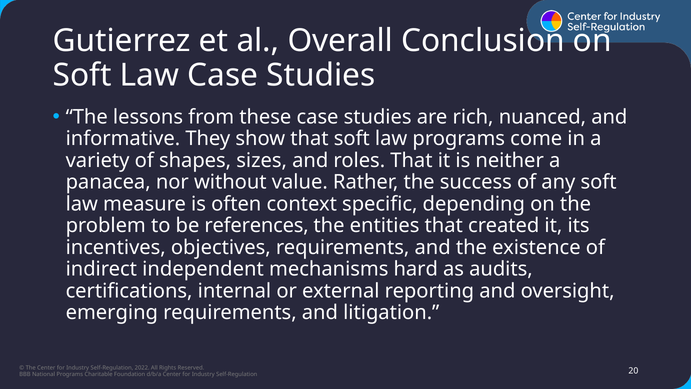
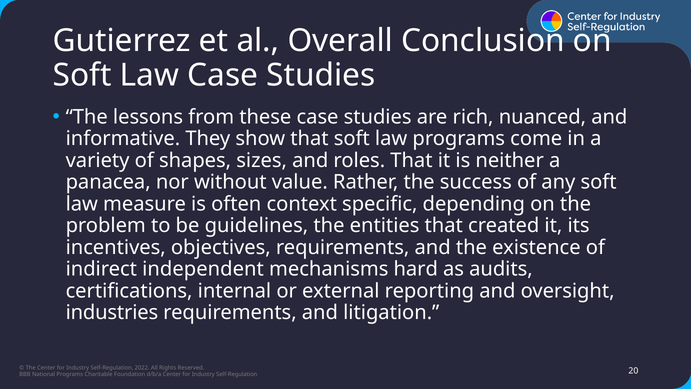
references: references -> guidelines
emerging: emerging -> industries
